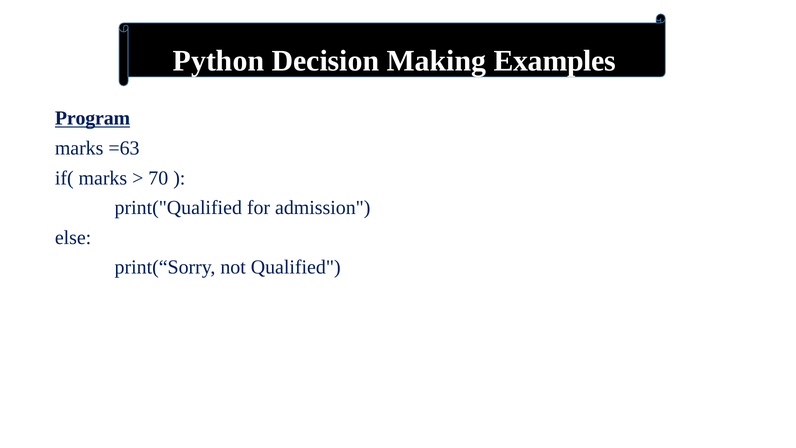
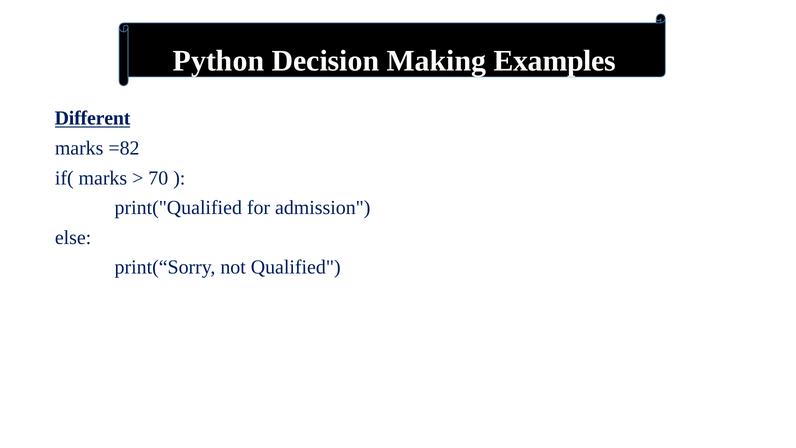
Program: Program -> Different
=63: =63 -> =82
